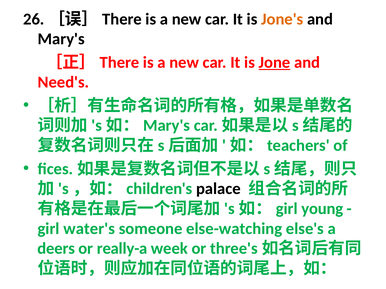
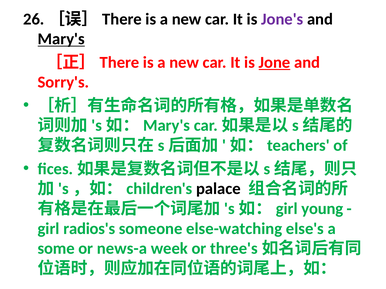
Jone's colour: orange -> purple
Mary's underline: none -> present
Need's: Need's -> Sorry's
water's: water's -> radios's
deers: deers -> some
really-a: really-a -> news-a
